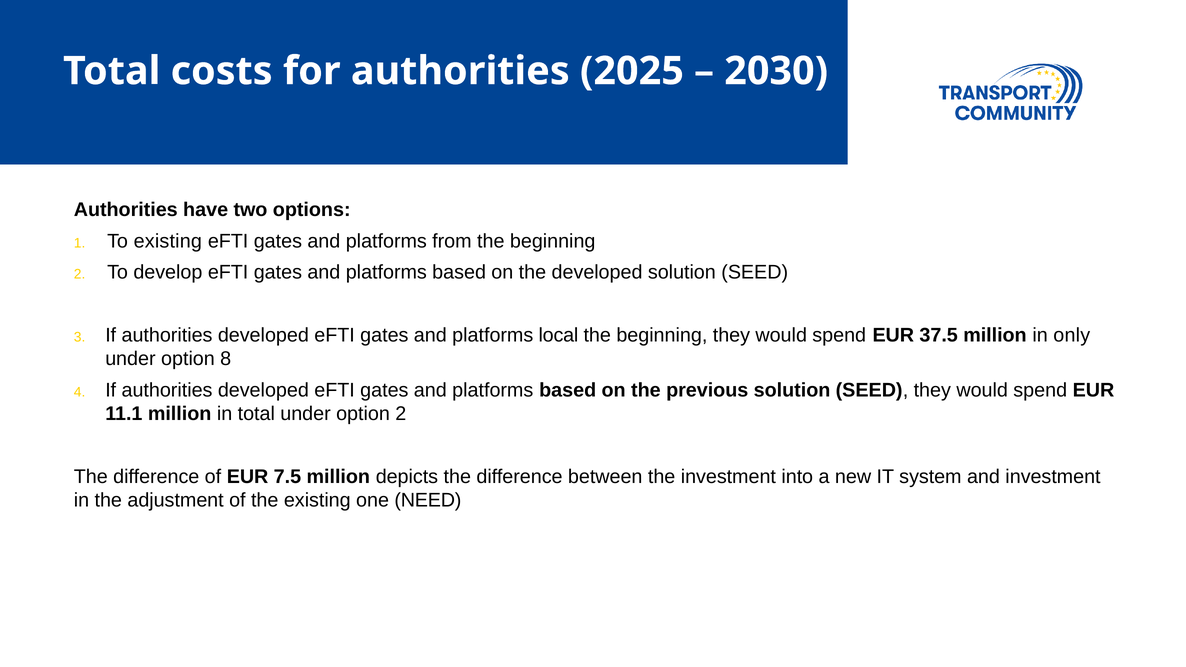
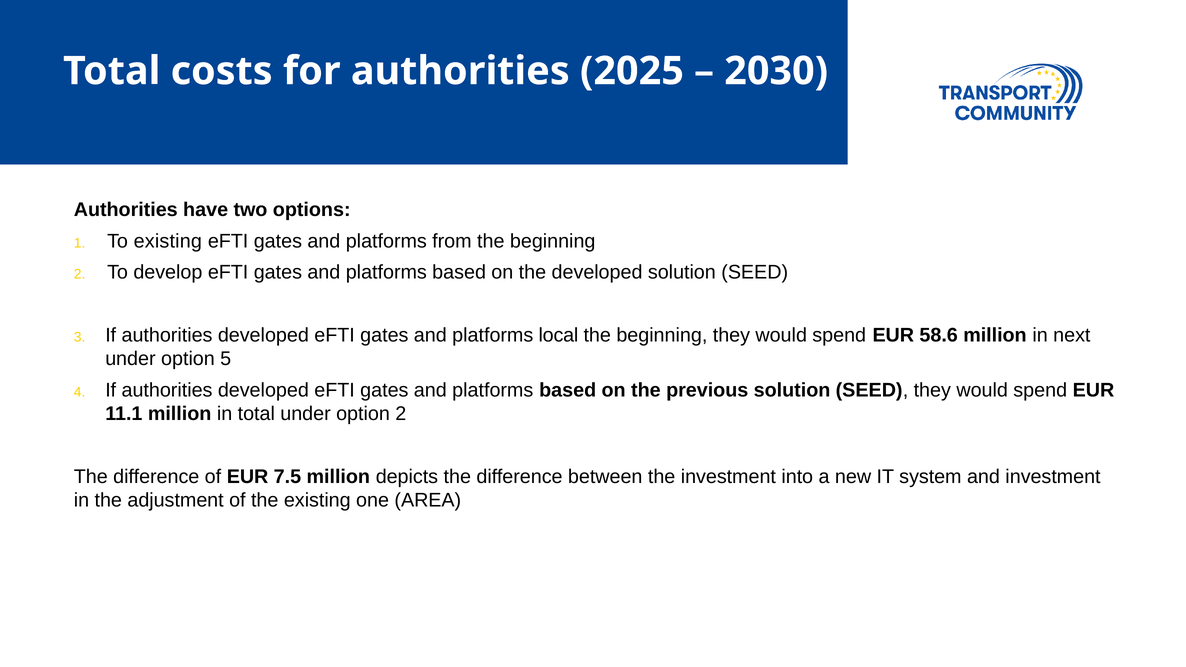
37.5: 37.5 -> 58.6
only: only -> next
8: 8 -> 5
NEED: NEED -> AREA
